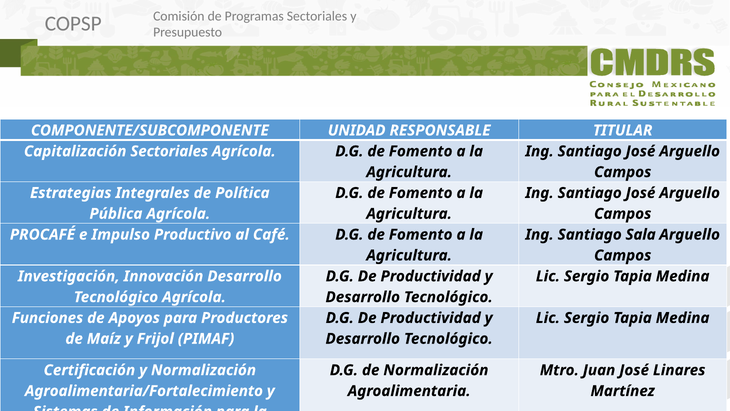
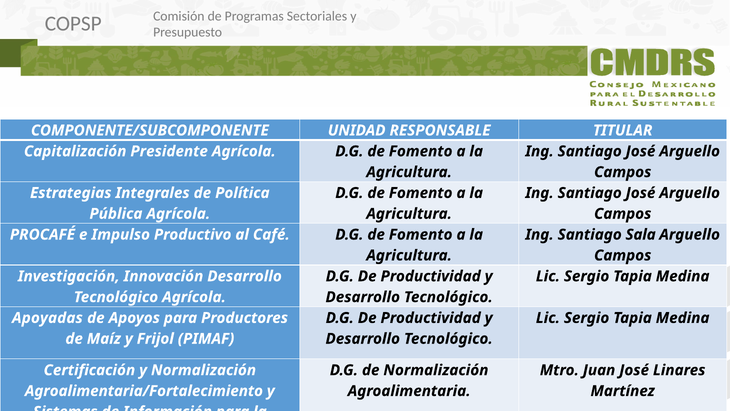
Sectoriales at (169, 151): Sectoriales -> Presidente
Funciones: Funciones -> Apoyadas
